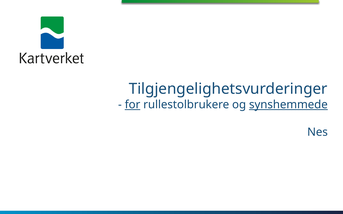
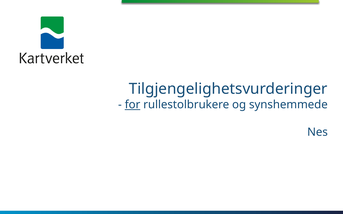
synshemmede underline: present -> none
